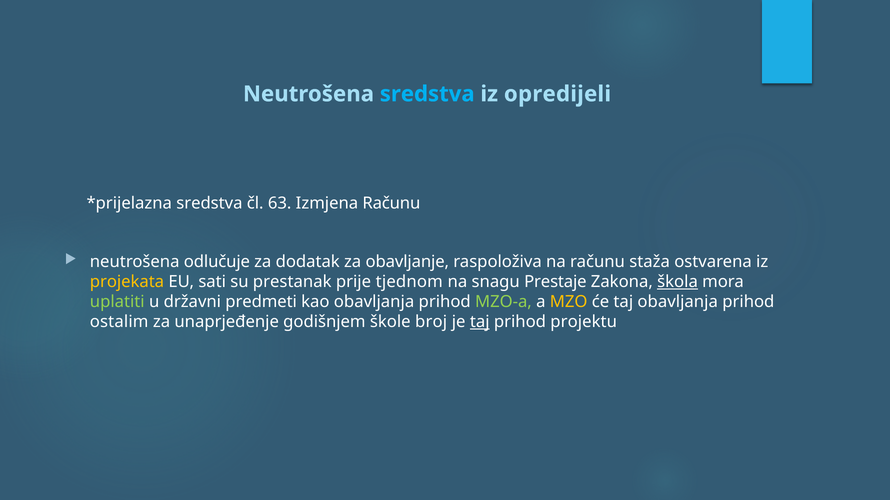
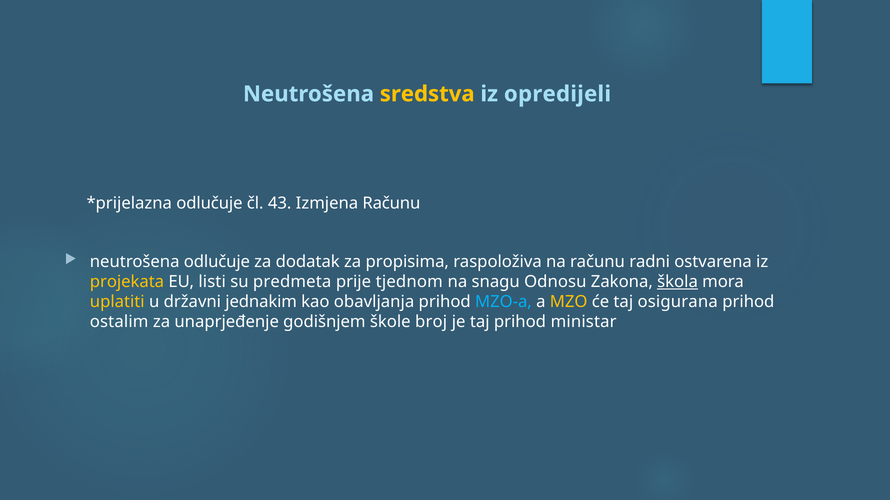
sredstva at (427, 94) colour: light blue -> yellow
sredstva at (209, 204): sredstva -> odlučuje
63: 63 -> 43
obavljanje: obavljanje -> propisima
staža: staža -> radni
sati: sati -> listi
prestanak: prestanak -> predmeta
Prestaje: Prestaje -> Odnosu
uplatiti colour: light green -> yellow
predmeti: predmeti -> jednakim
MZO-a colour: light green -> light blue
taj obavljanja: obavljanja -> osigurana
taj at (480, 322) underline: present -> none
projektu: projektu -> ministar
